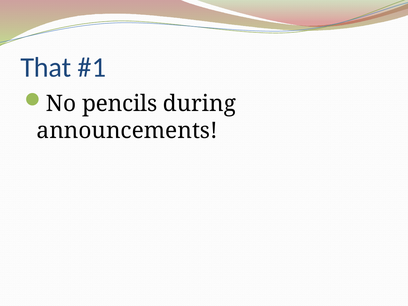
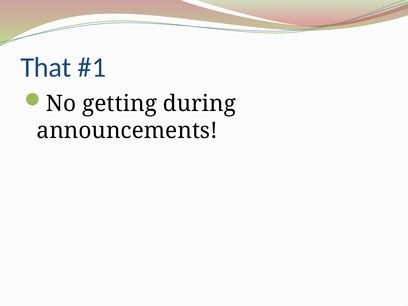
pencils: pencils -> getting
